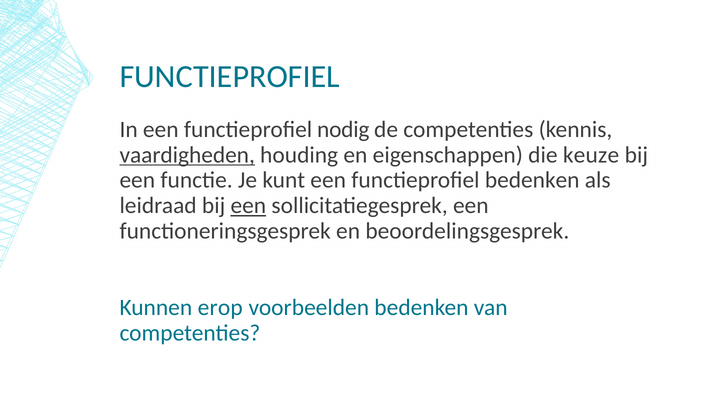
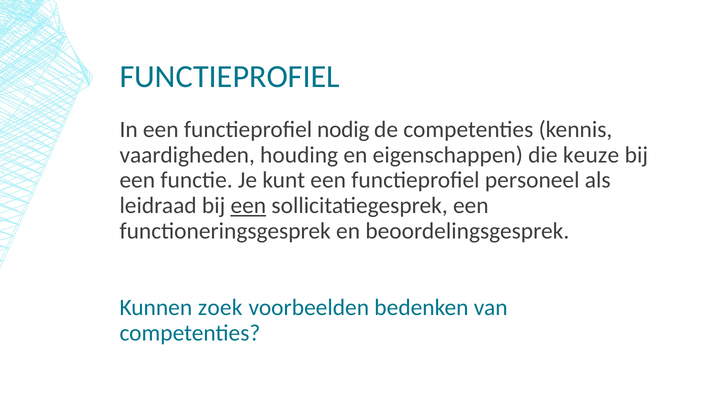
vaardigheden underline: present -> none
functieprofiel bedenken: bedenken -> personeel
erop: erop -> zoek
